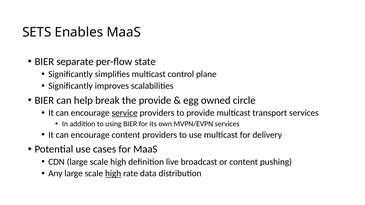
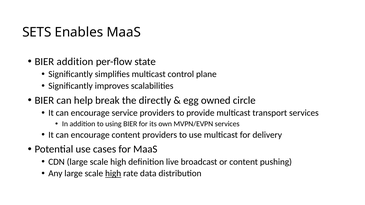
BIER separate: separate -> addition
the provide: provide -> directly
service underline: present -> none
